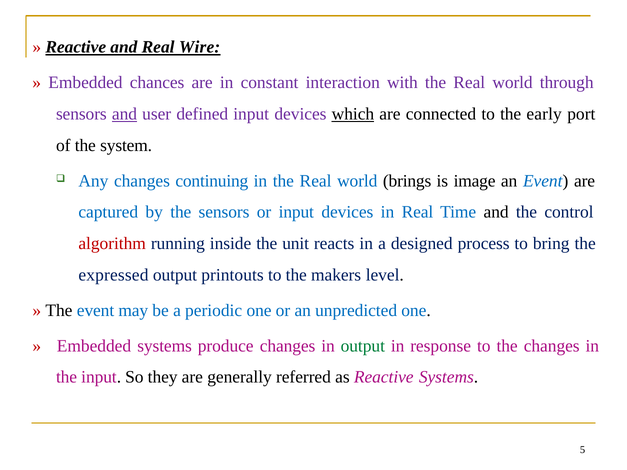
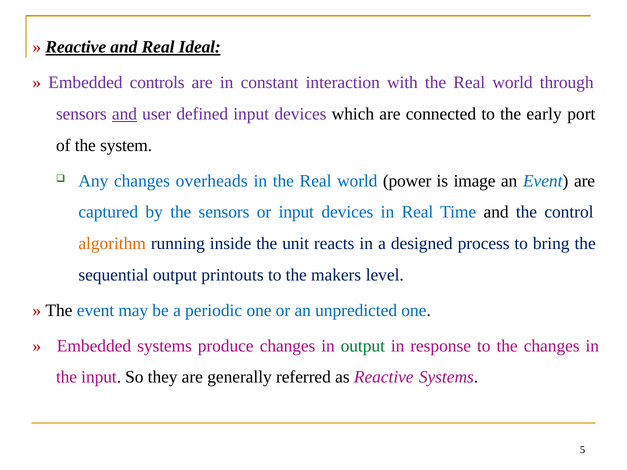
Wire: Wire -> Ideal
chances: chances -> controls
which underline: present -> none
continuing: continuing -> overheads
brings: brings -> power
algorithm colour: red -> orange
expressed: expressed -> sequential
